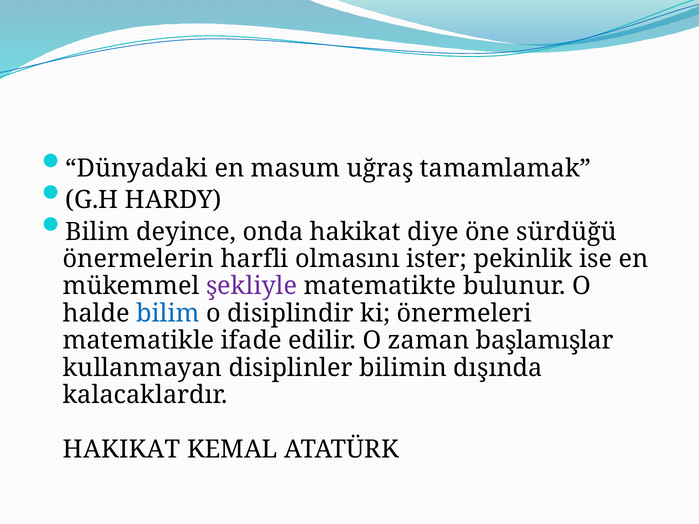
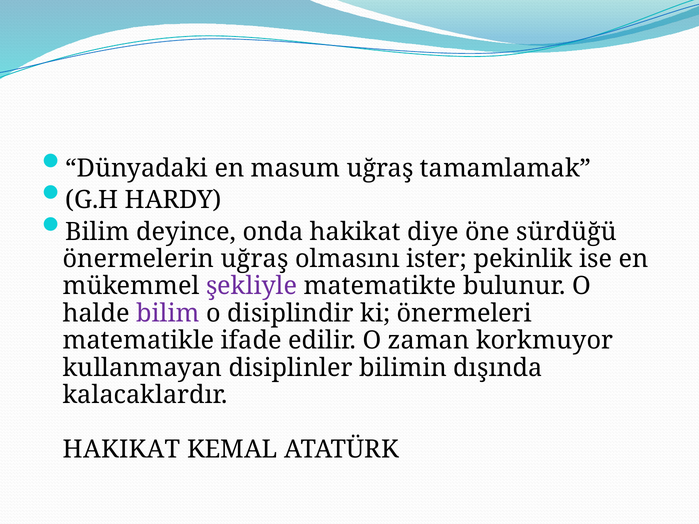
önermelerin harfli: harfli -> uğraş
bilim at (168, 314) colour: blue -> purple
başlamışlar: başlamışlar -> korkmuyor
